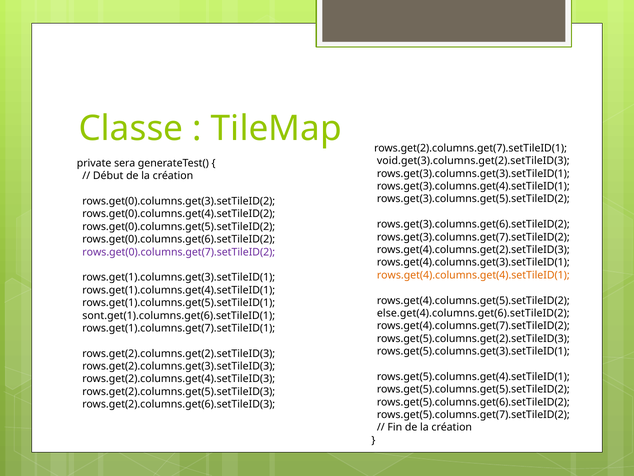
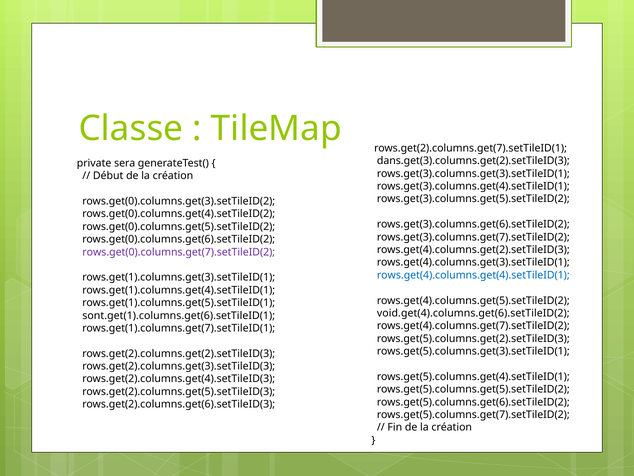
void.get(3).columns.get(2).setTileID(3: void.get(3).columns.get(2).setTileID(3 -> dans.get(3).columns.get(2).setTileID(3
rows.get(4).columns.get(4).setTileID(1 colour: orange -> blue
else.get(4).columns.get(6).setTileID(2: else.get(4).columns.get(6).setTileID(2 -> void.get(4).columns.get(6).setTileID(2
